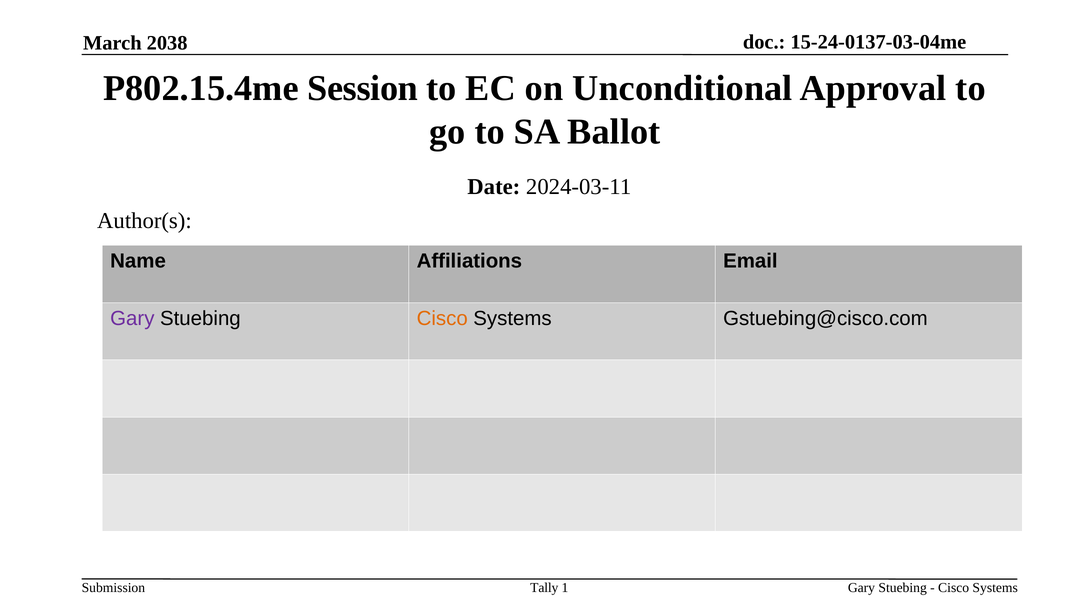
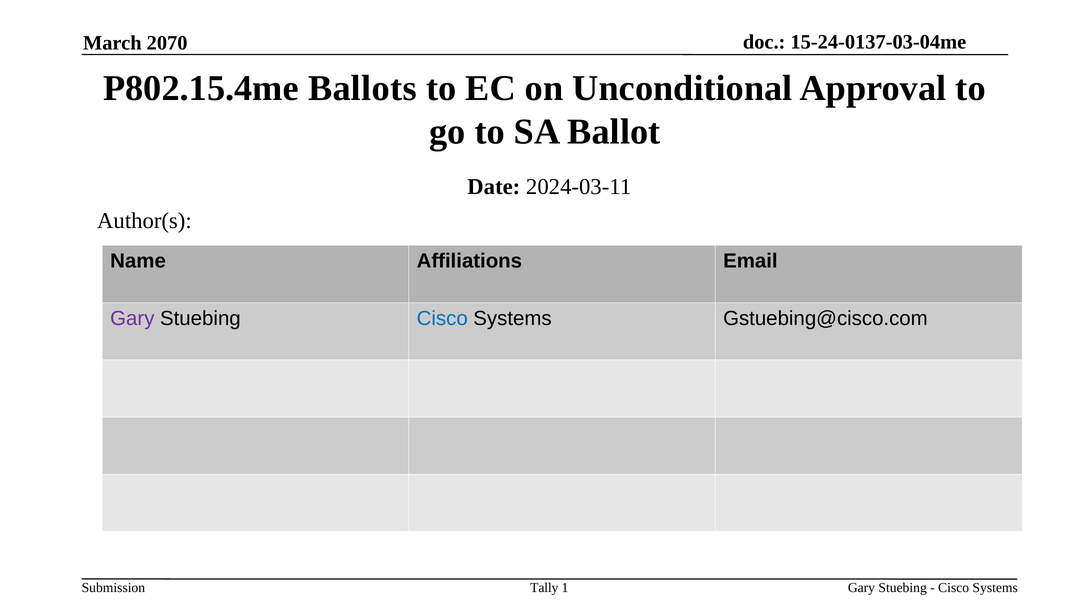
2038: 2038 -> 2070
Session: Session -> Ballots
Cisco at (442, 318) colour: orange -> blue
